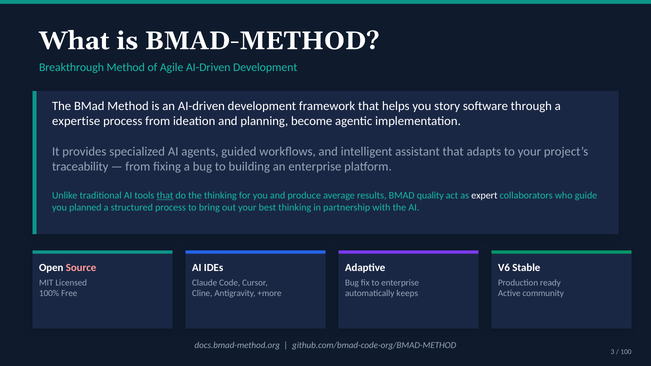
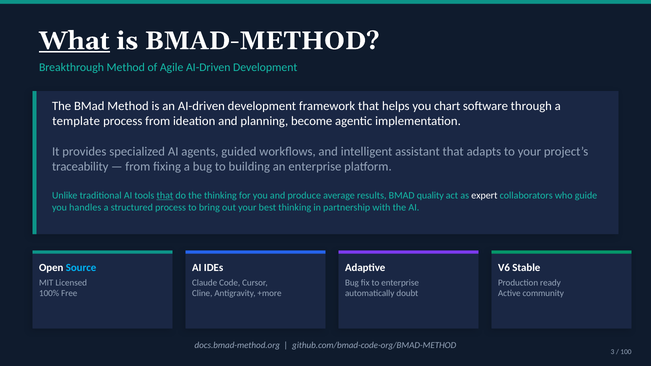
What underline: none -> present
story: story -> chart
expertise: expertise -> template
planned: planned -> handles
Source colour: pink -> light blue
keeps: keeps -> doubt
